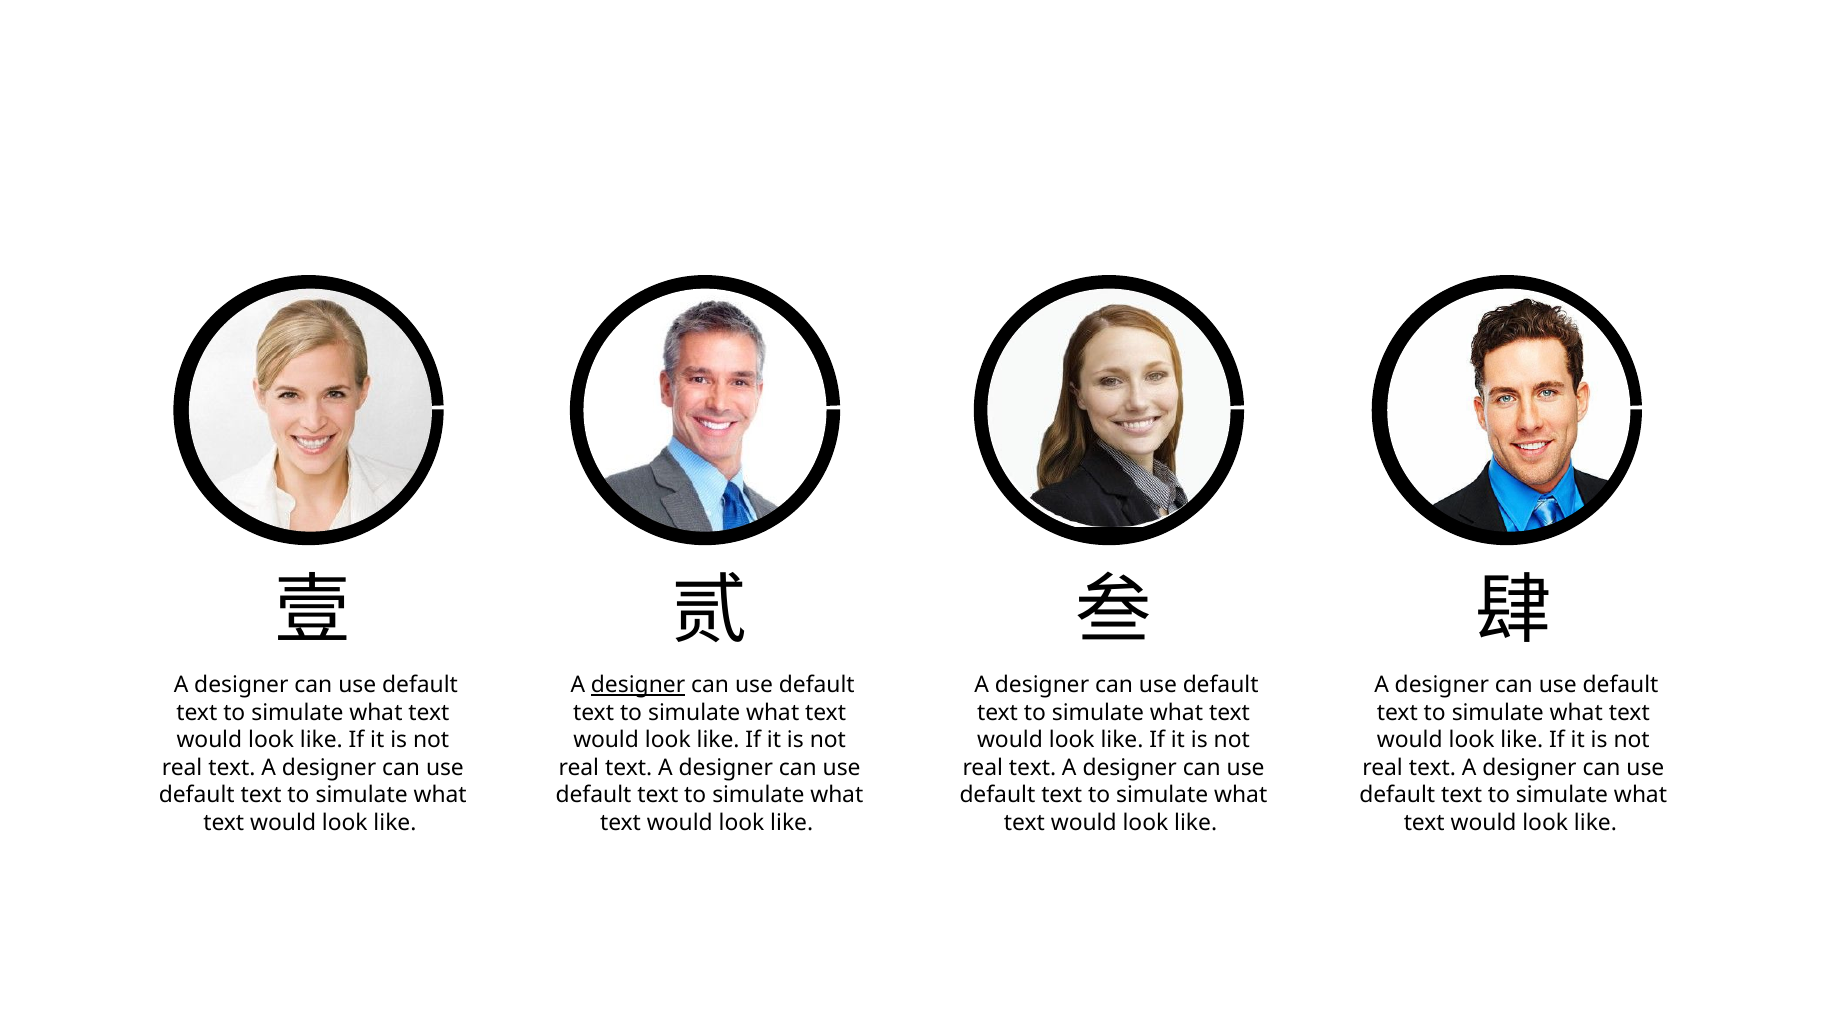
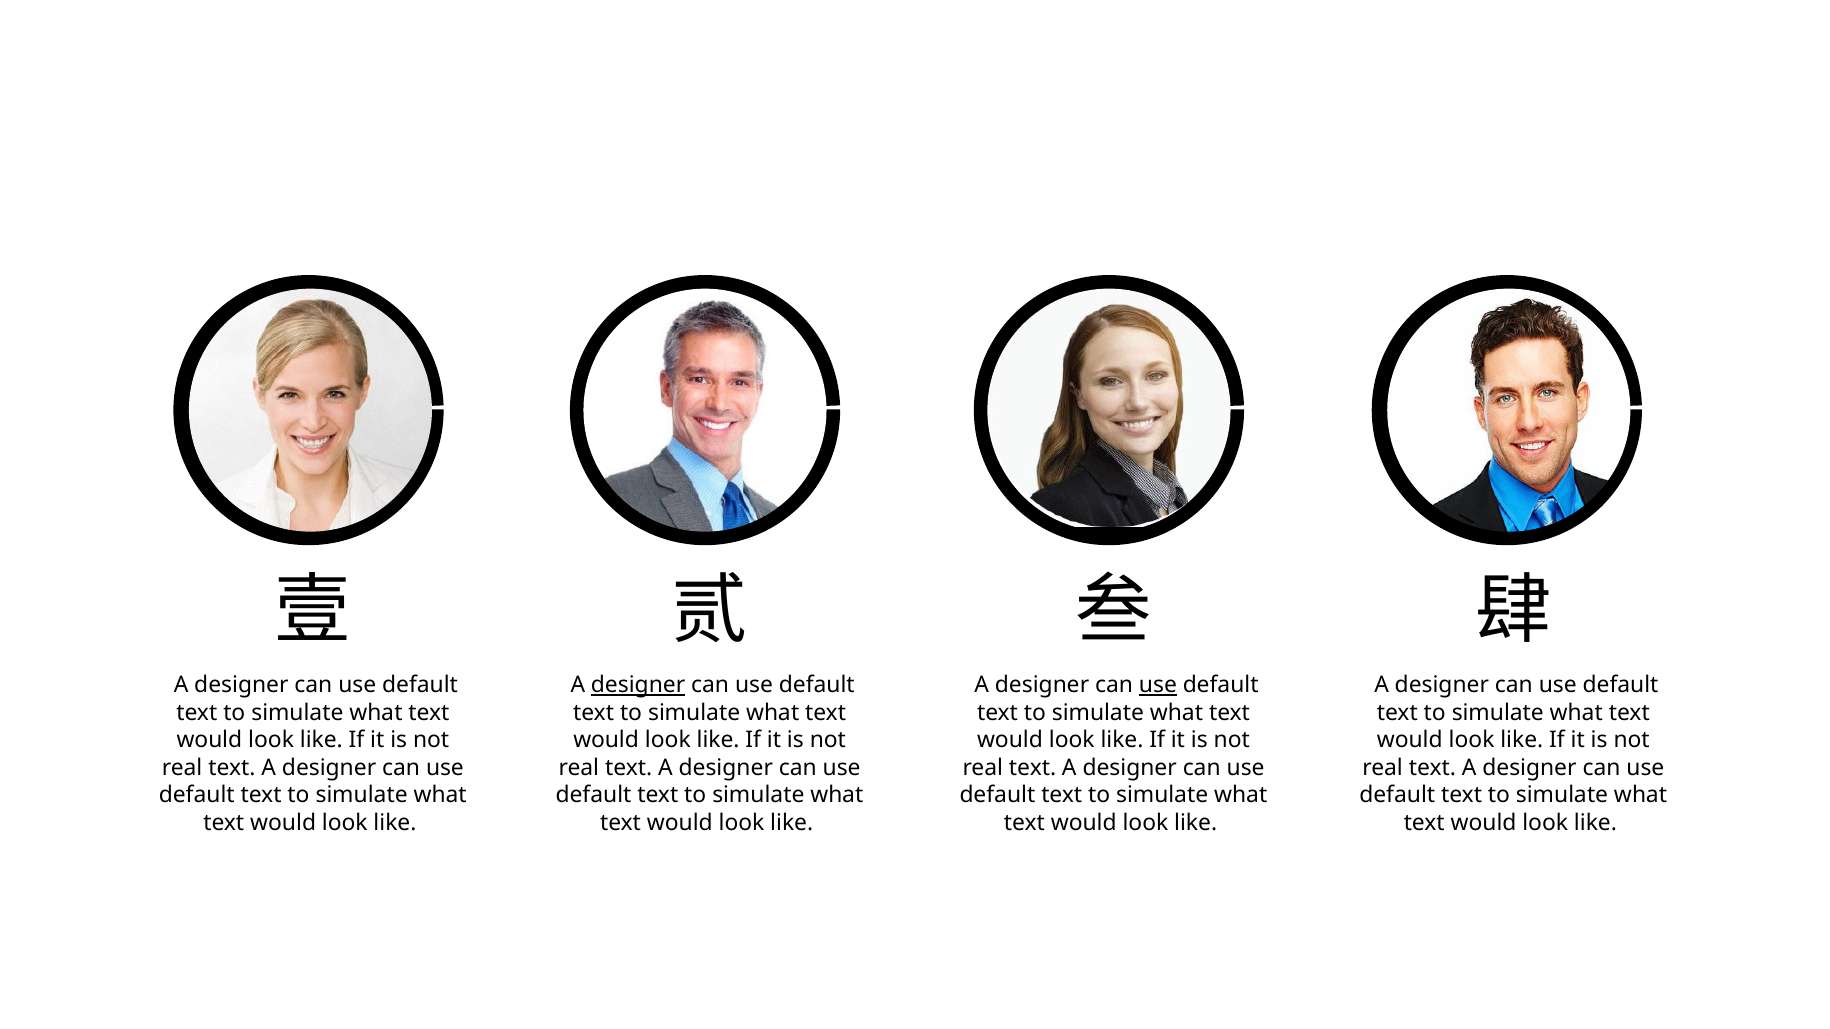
use at (1158, 686) underline: none -> present
